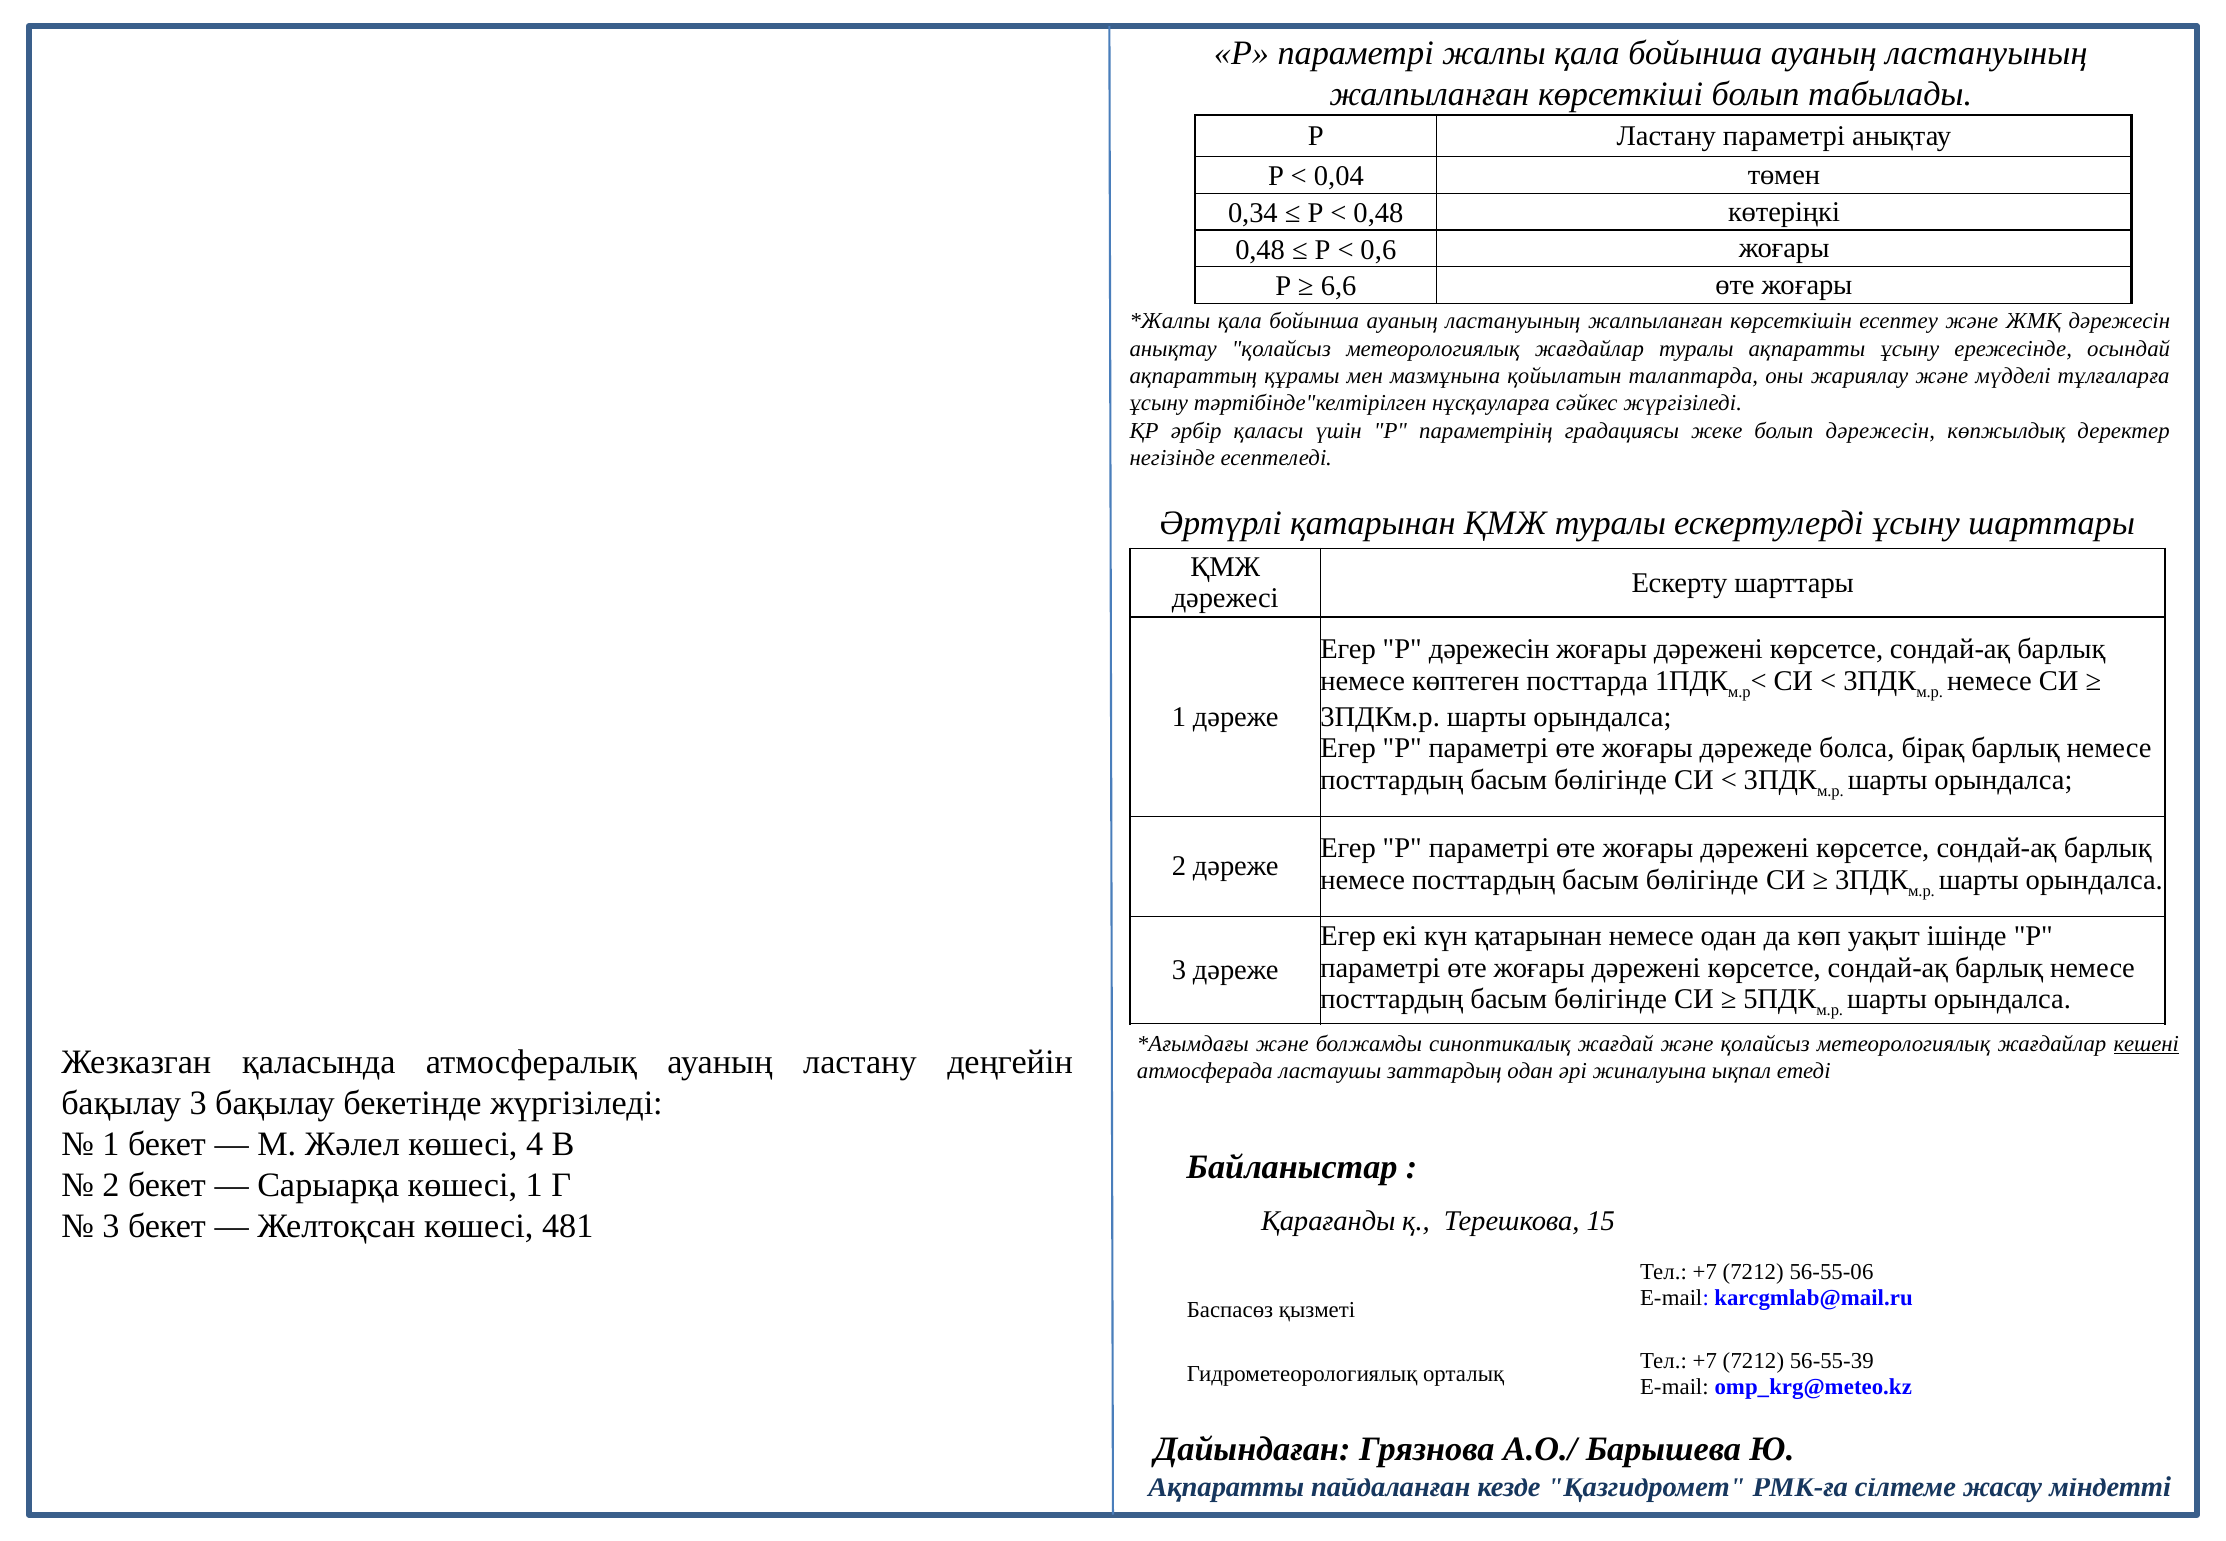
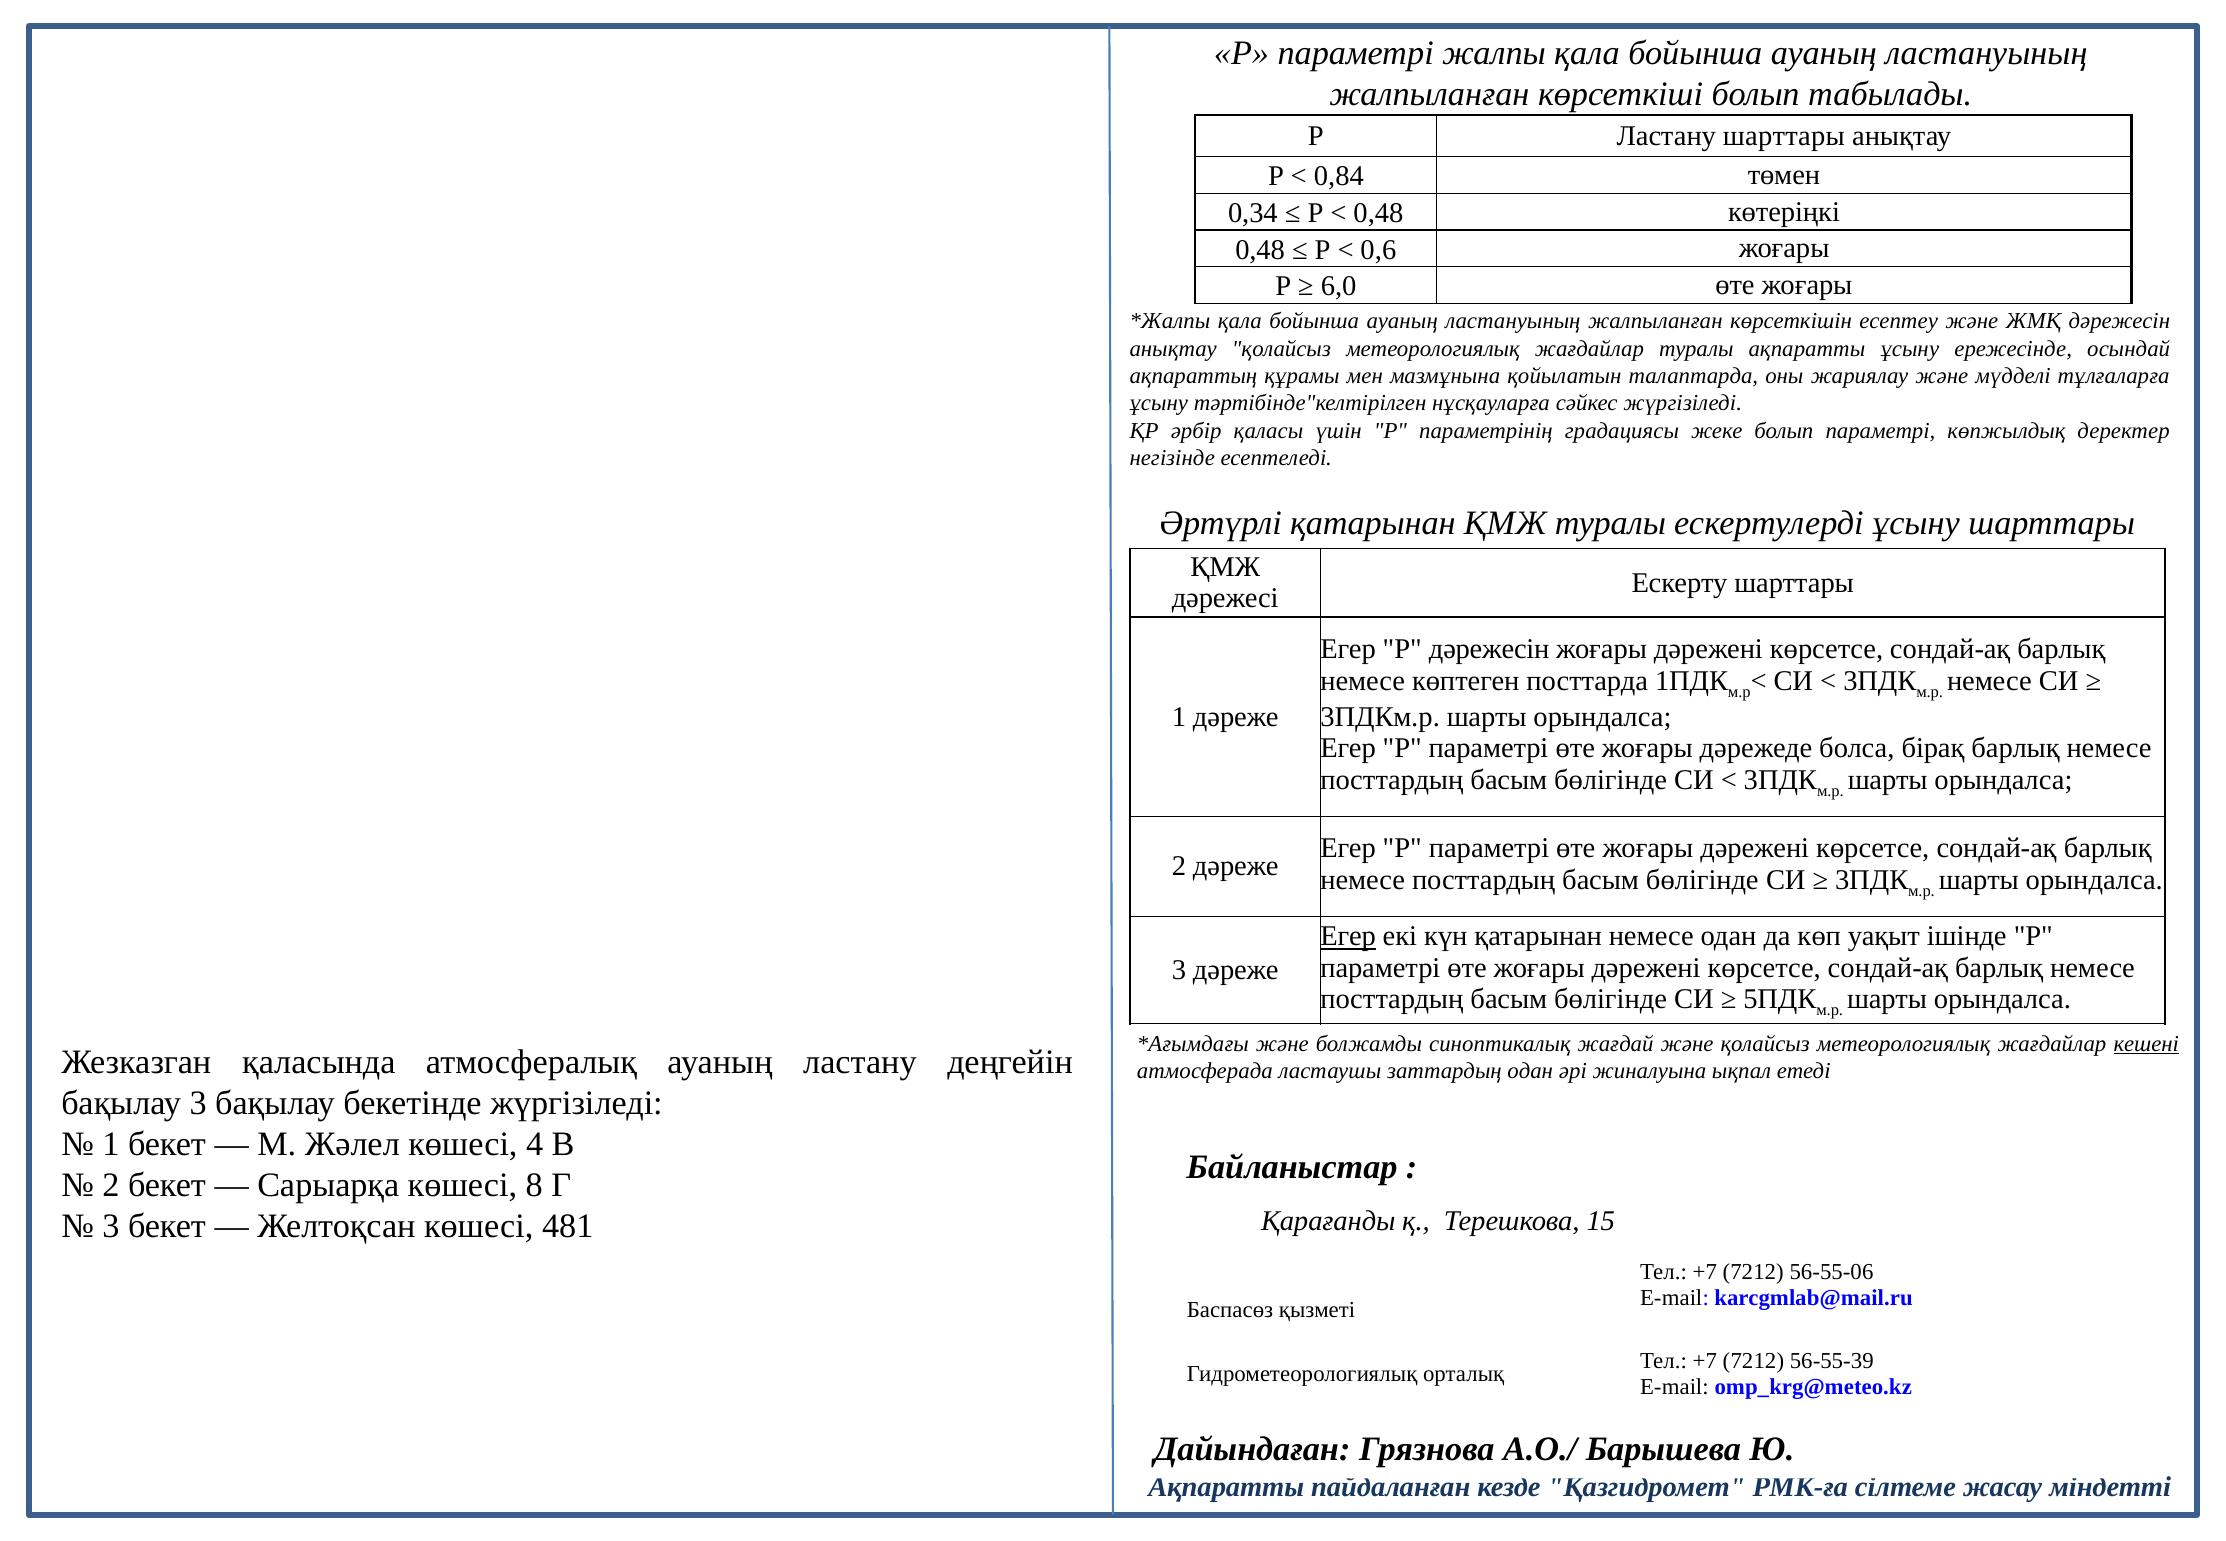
Ластану параметрі: параметрі -> шарттары
0,04: 0,04 -> 0,84
6,6: 6,6 -> 6,0
болып дәрежесін: дәрежесін -> параметрі
Егер at (1348, 936) underline: none -> present
көшесі 1: 1 -> 8
